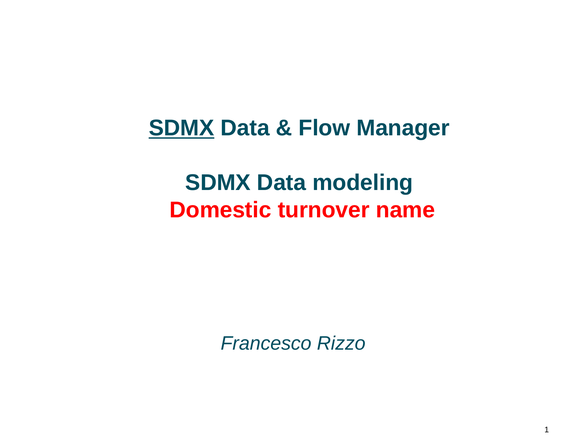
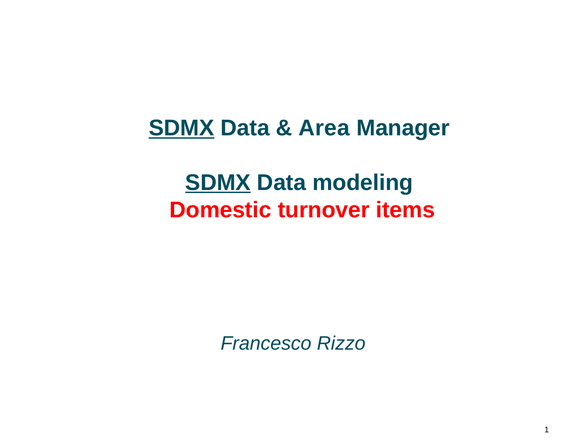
Flow: Flow -> Area
SDMX at (218, 183) underline: none -> present
name: name -> items
